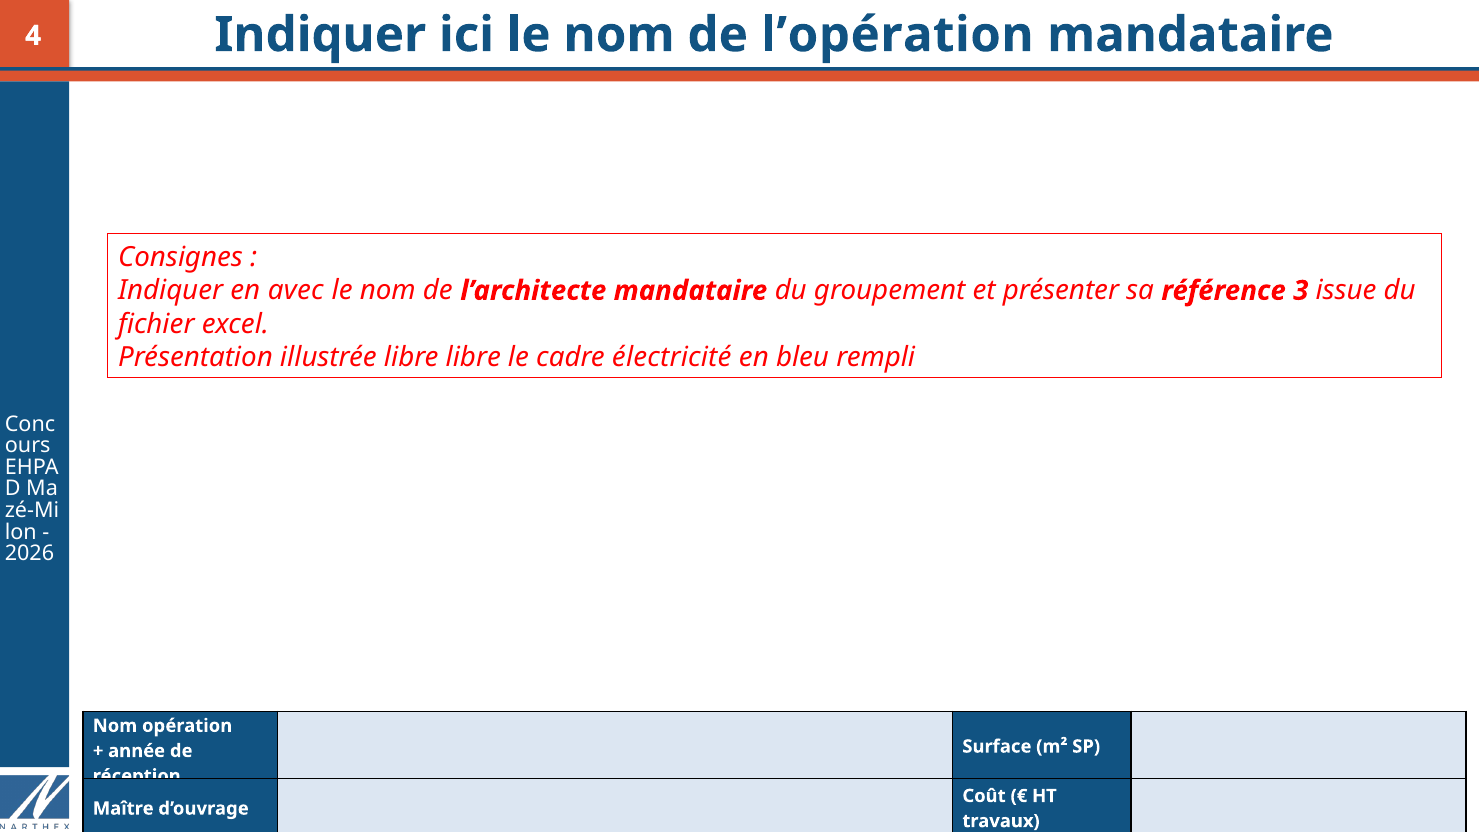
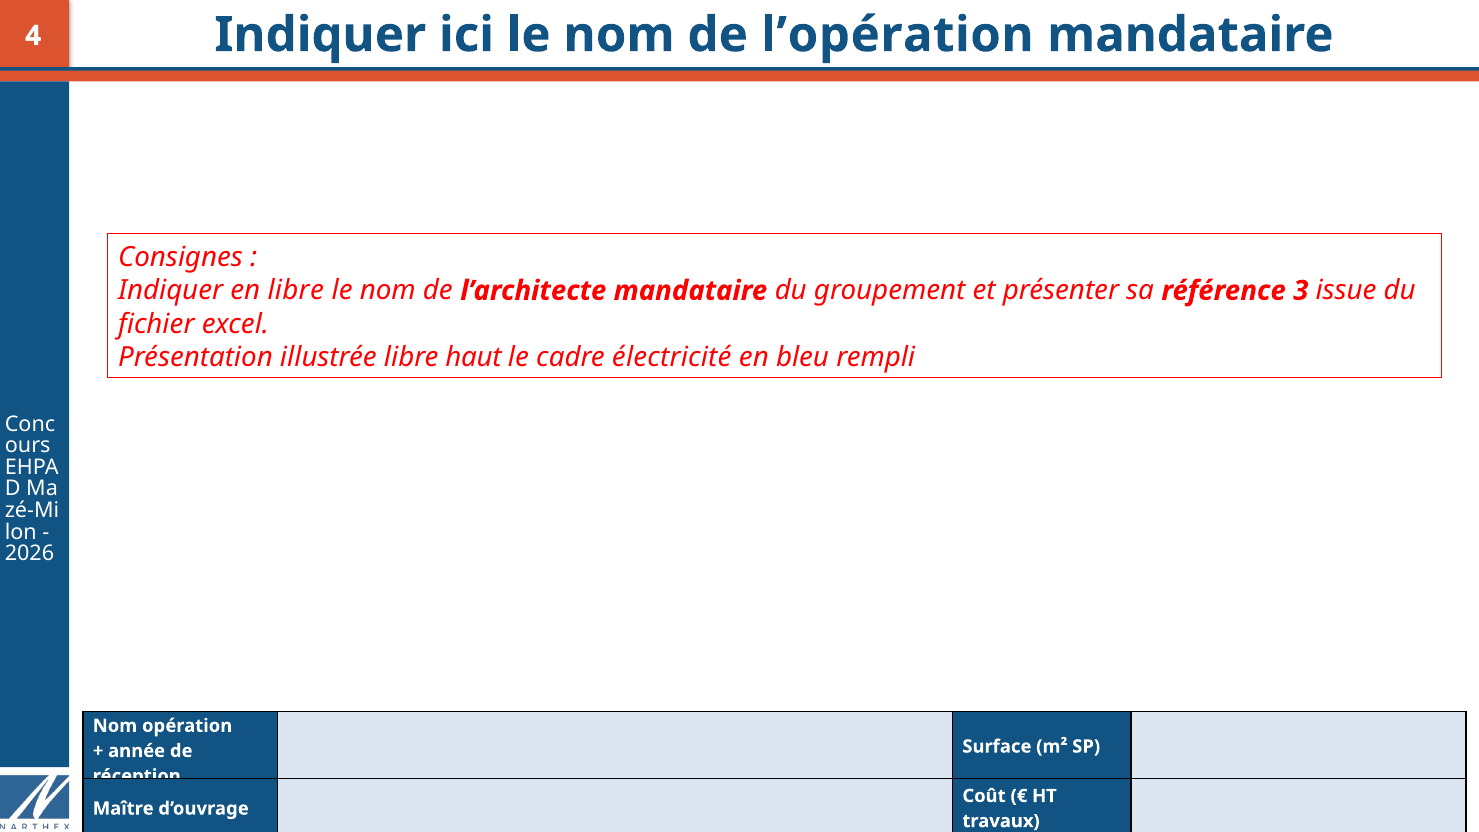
en avec: avec -> libre
libre libre: libre -> haut
